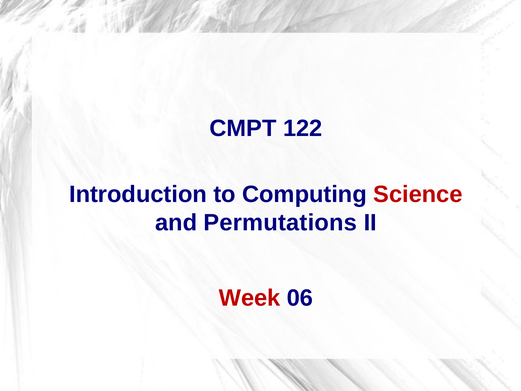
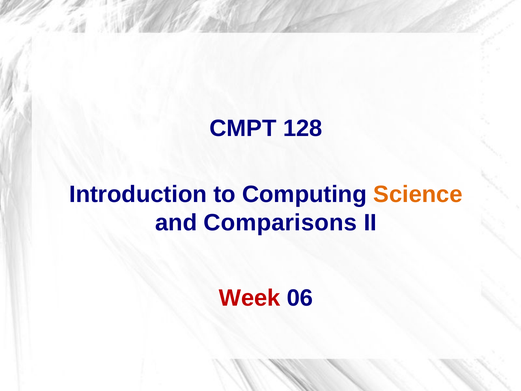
122: 122 -> 128
Science colour: red -> orange
Permutations: Permutations -> Comparisons
